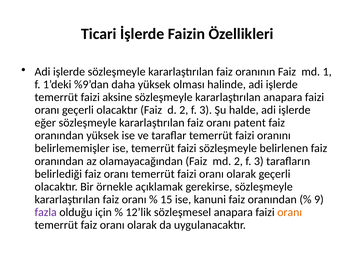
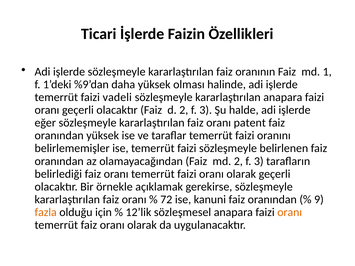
aksine: aksine -> vadeli
15: 15 -> 72
fazla colour: purple -> orange
